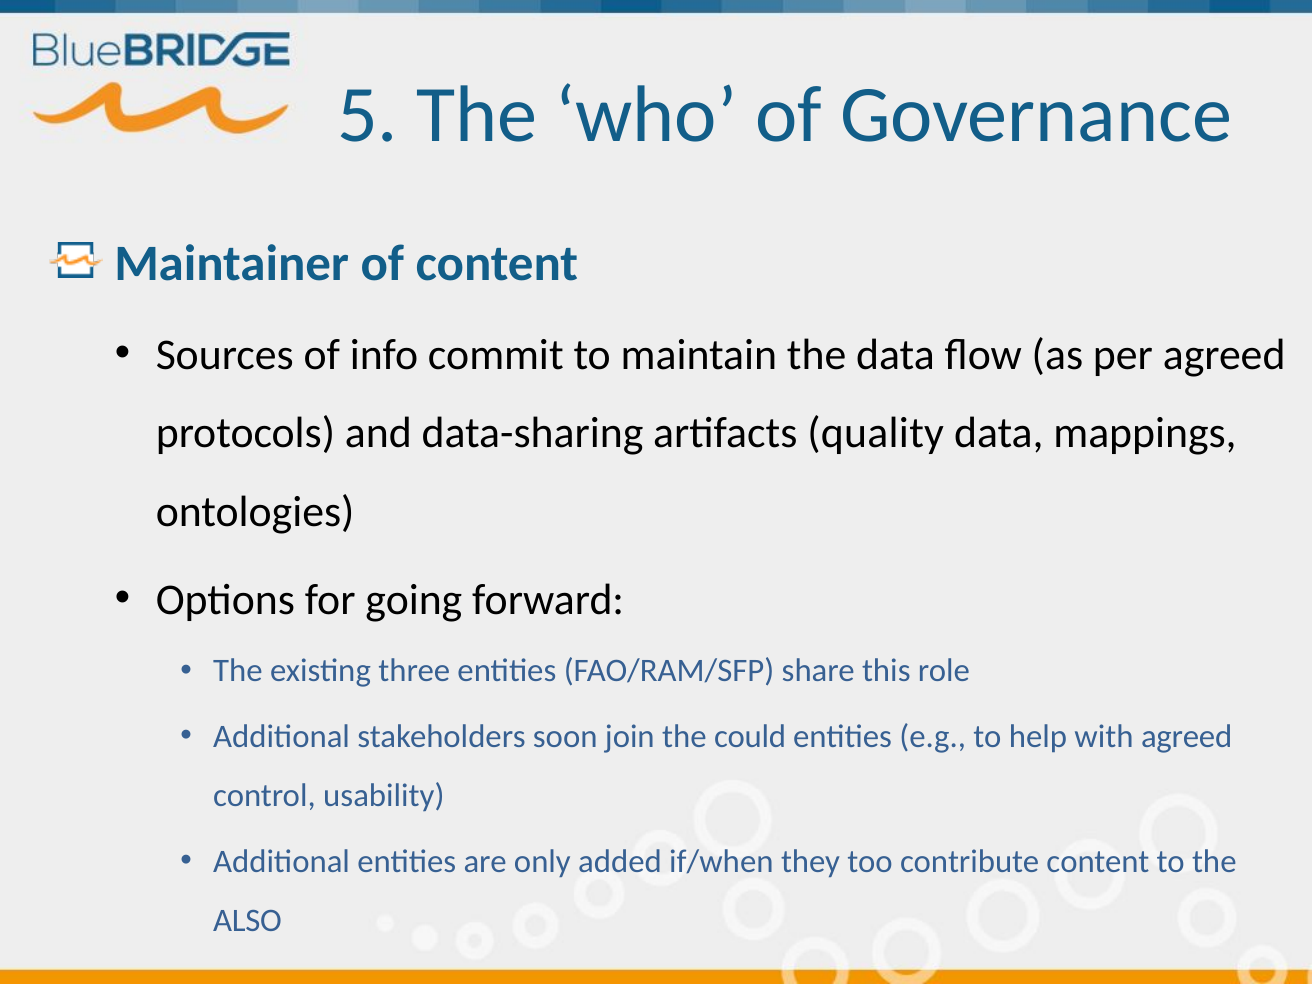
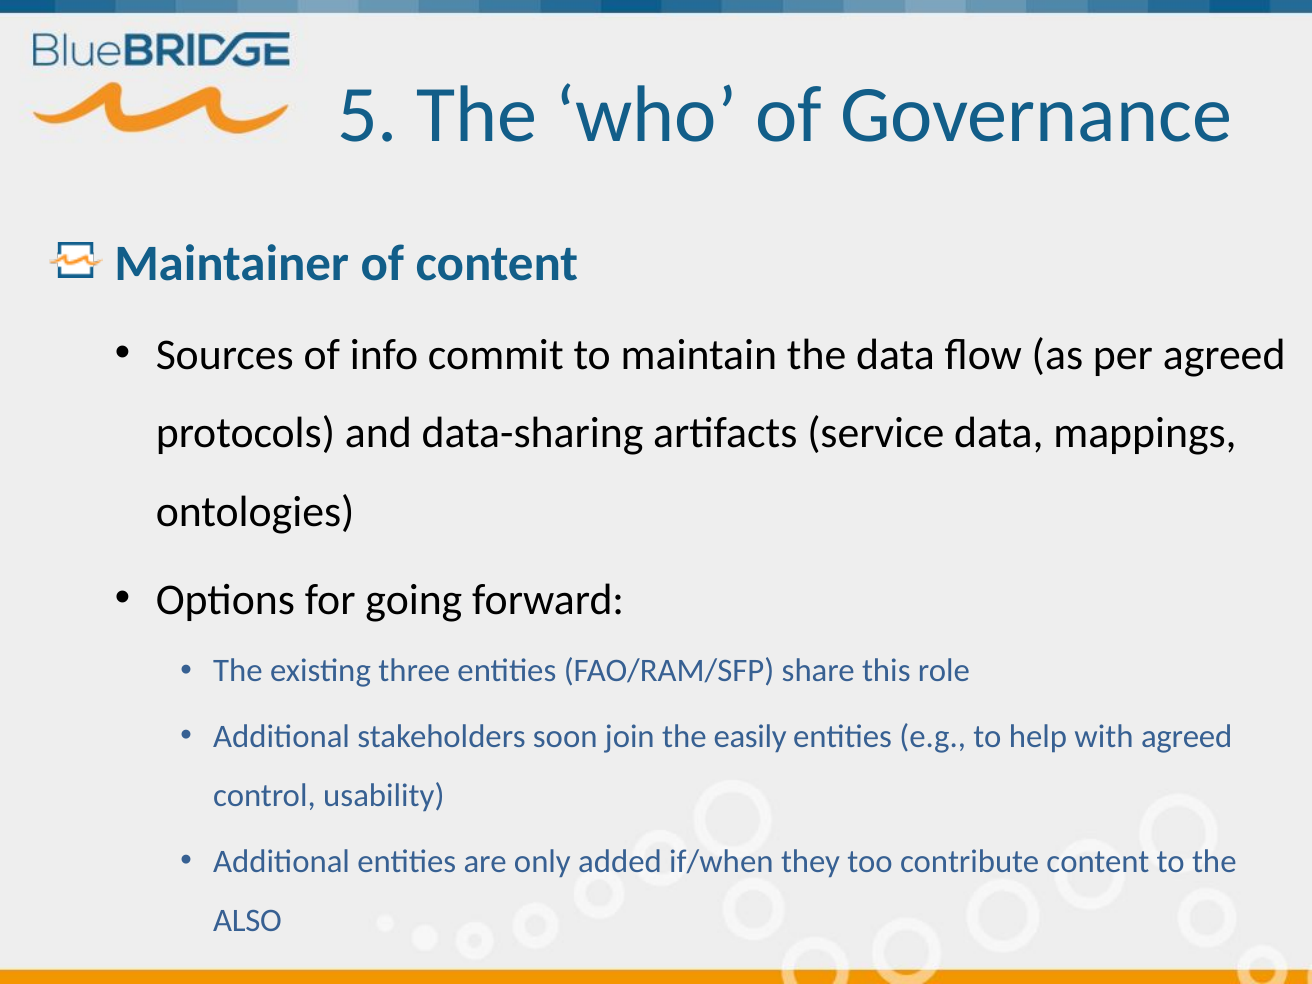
quality: quality -> service
could: could -> easily
